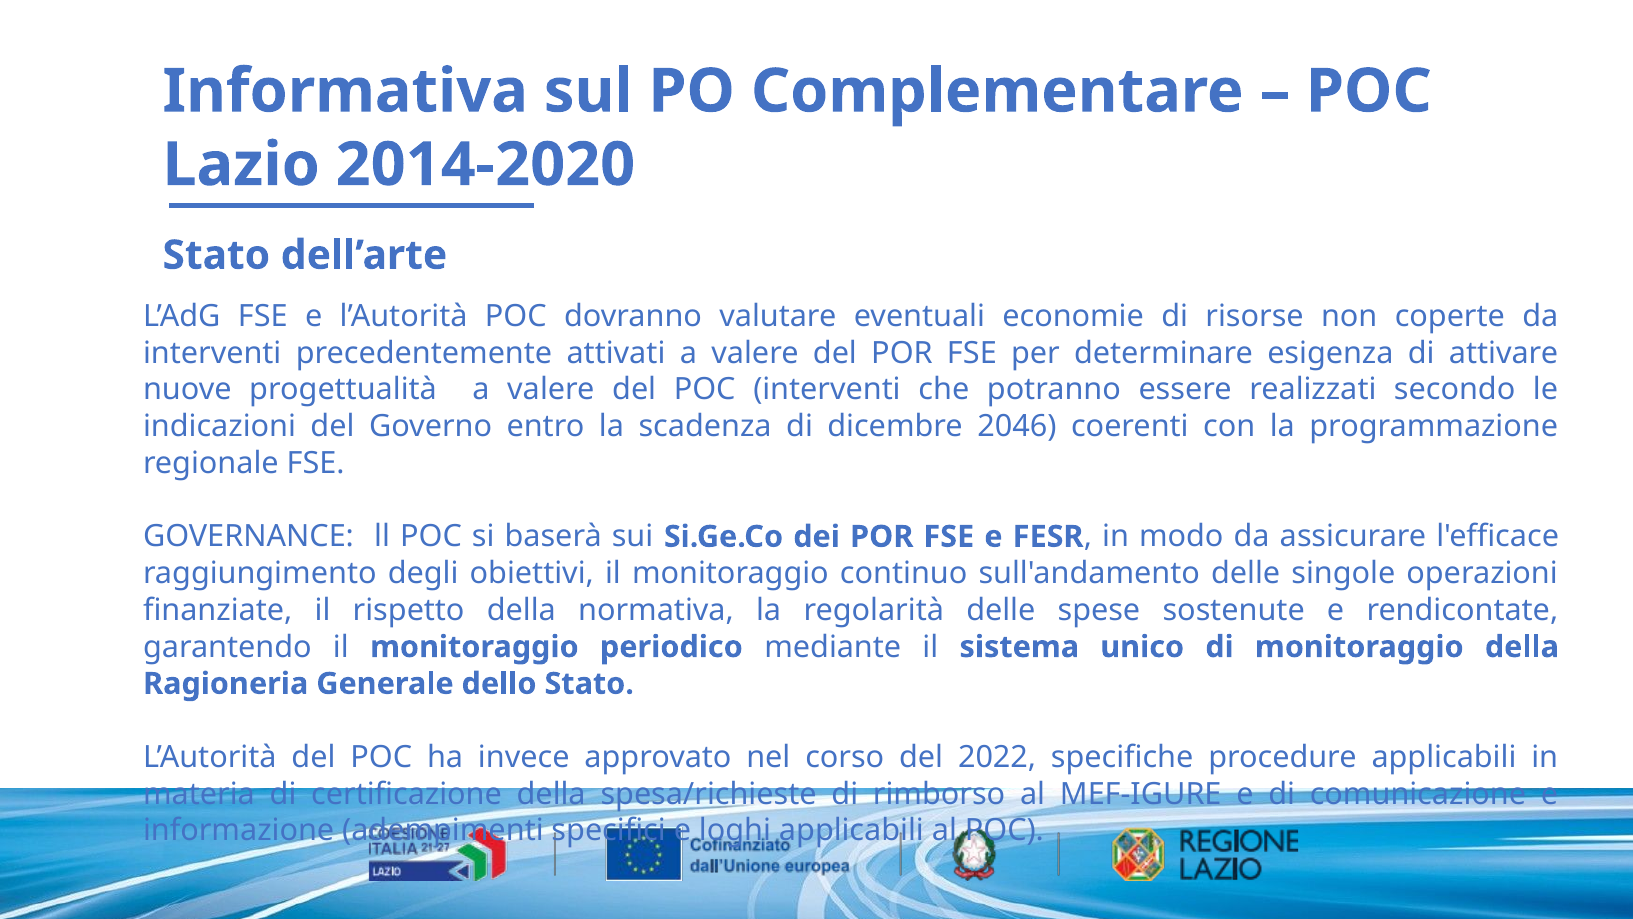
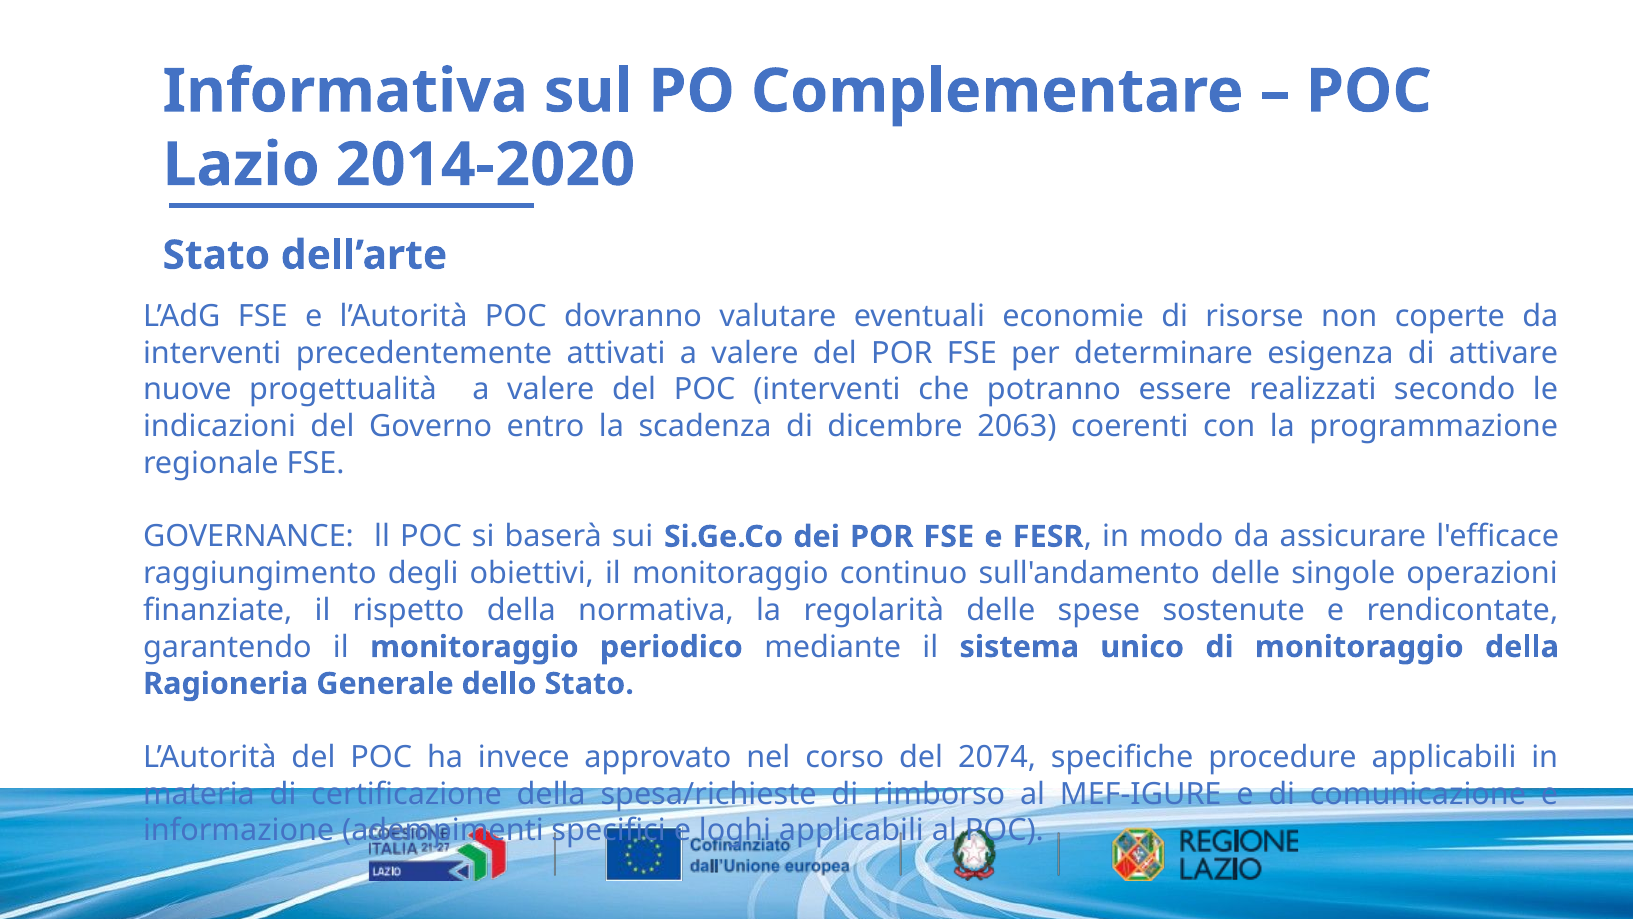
2046: 2046 -> 2063
2022: 2022 -> 2074
